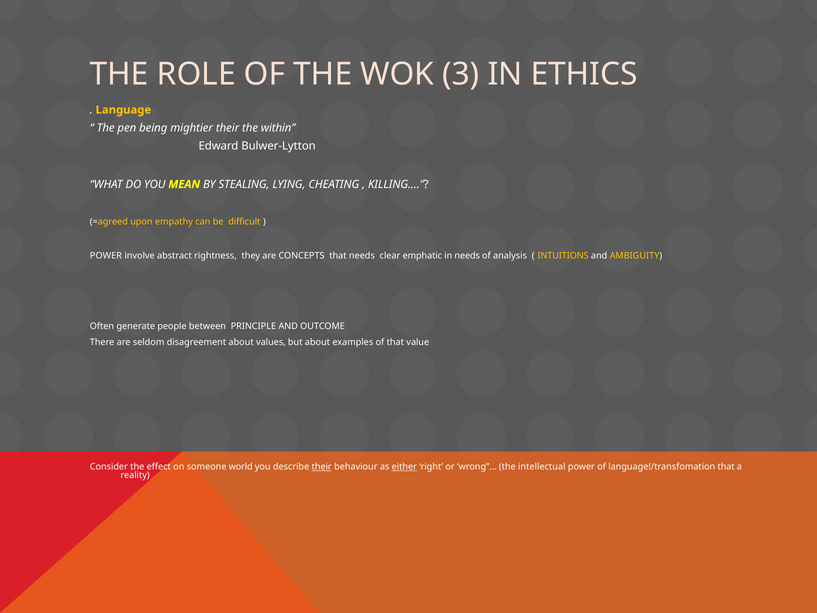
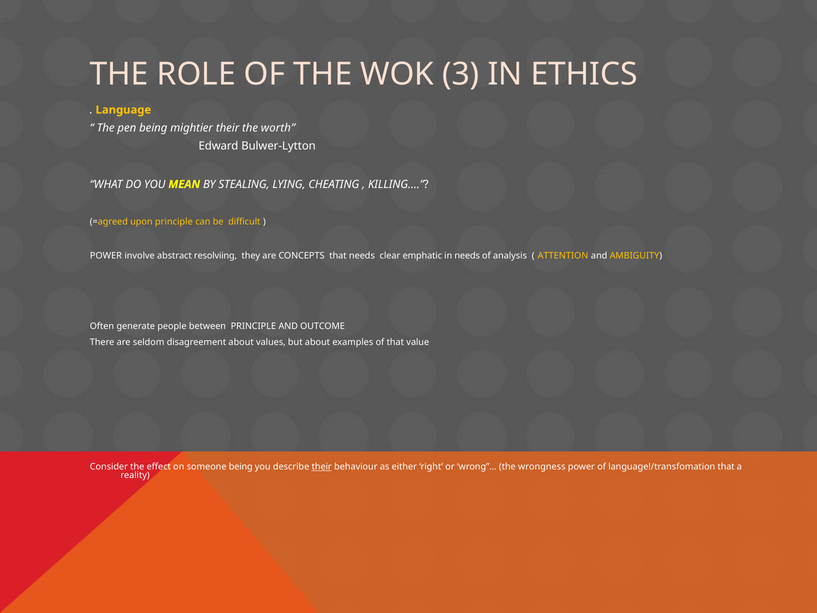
within: within -> worth
upon empathy: empathy -> principle
rightness: rightness -> resolviing
INTUITIONS: INTUITIONS -> ATTENTION
someone world: world -> being
either underline: present -> none
intellectual: intellectual -> wrongness
